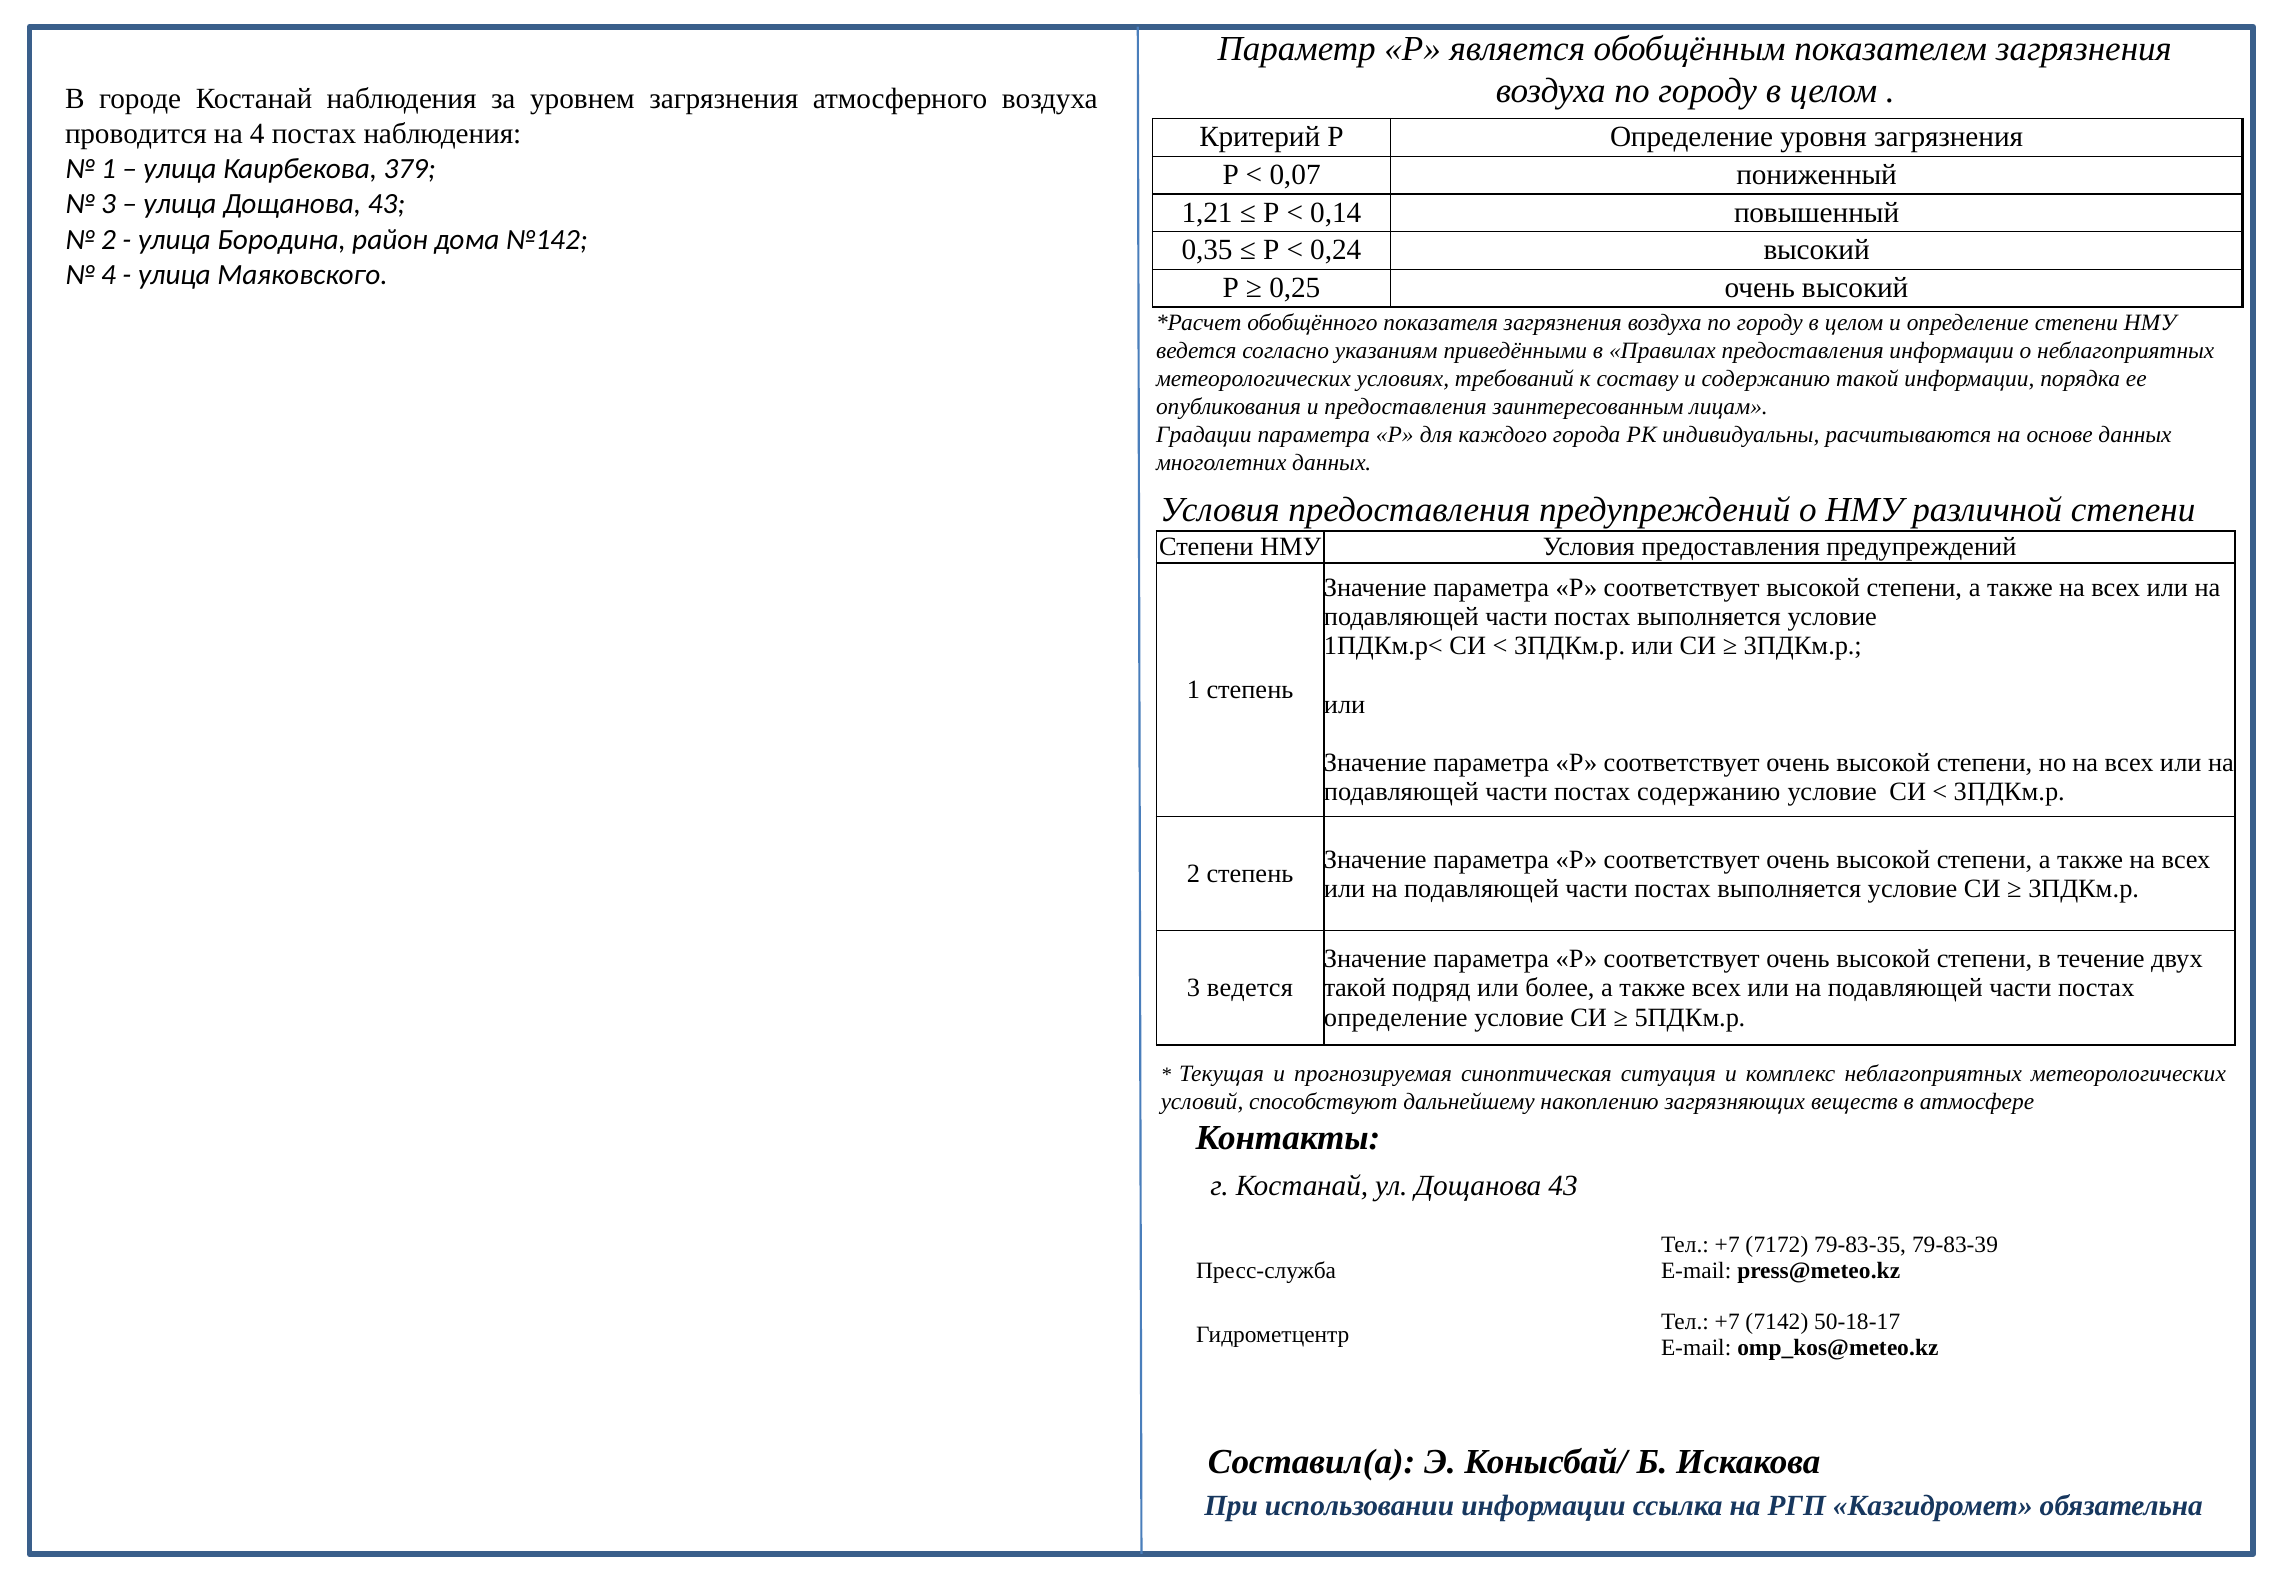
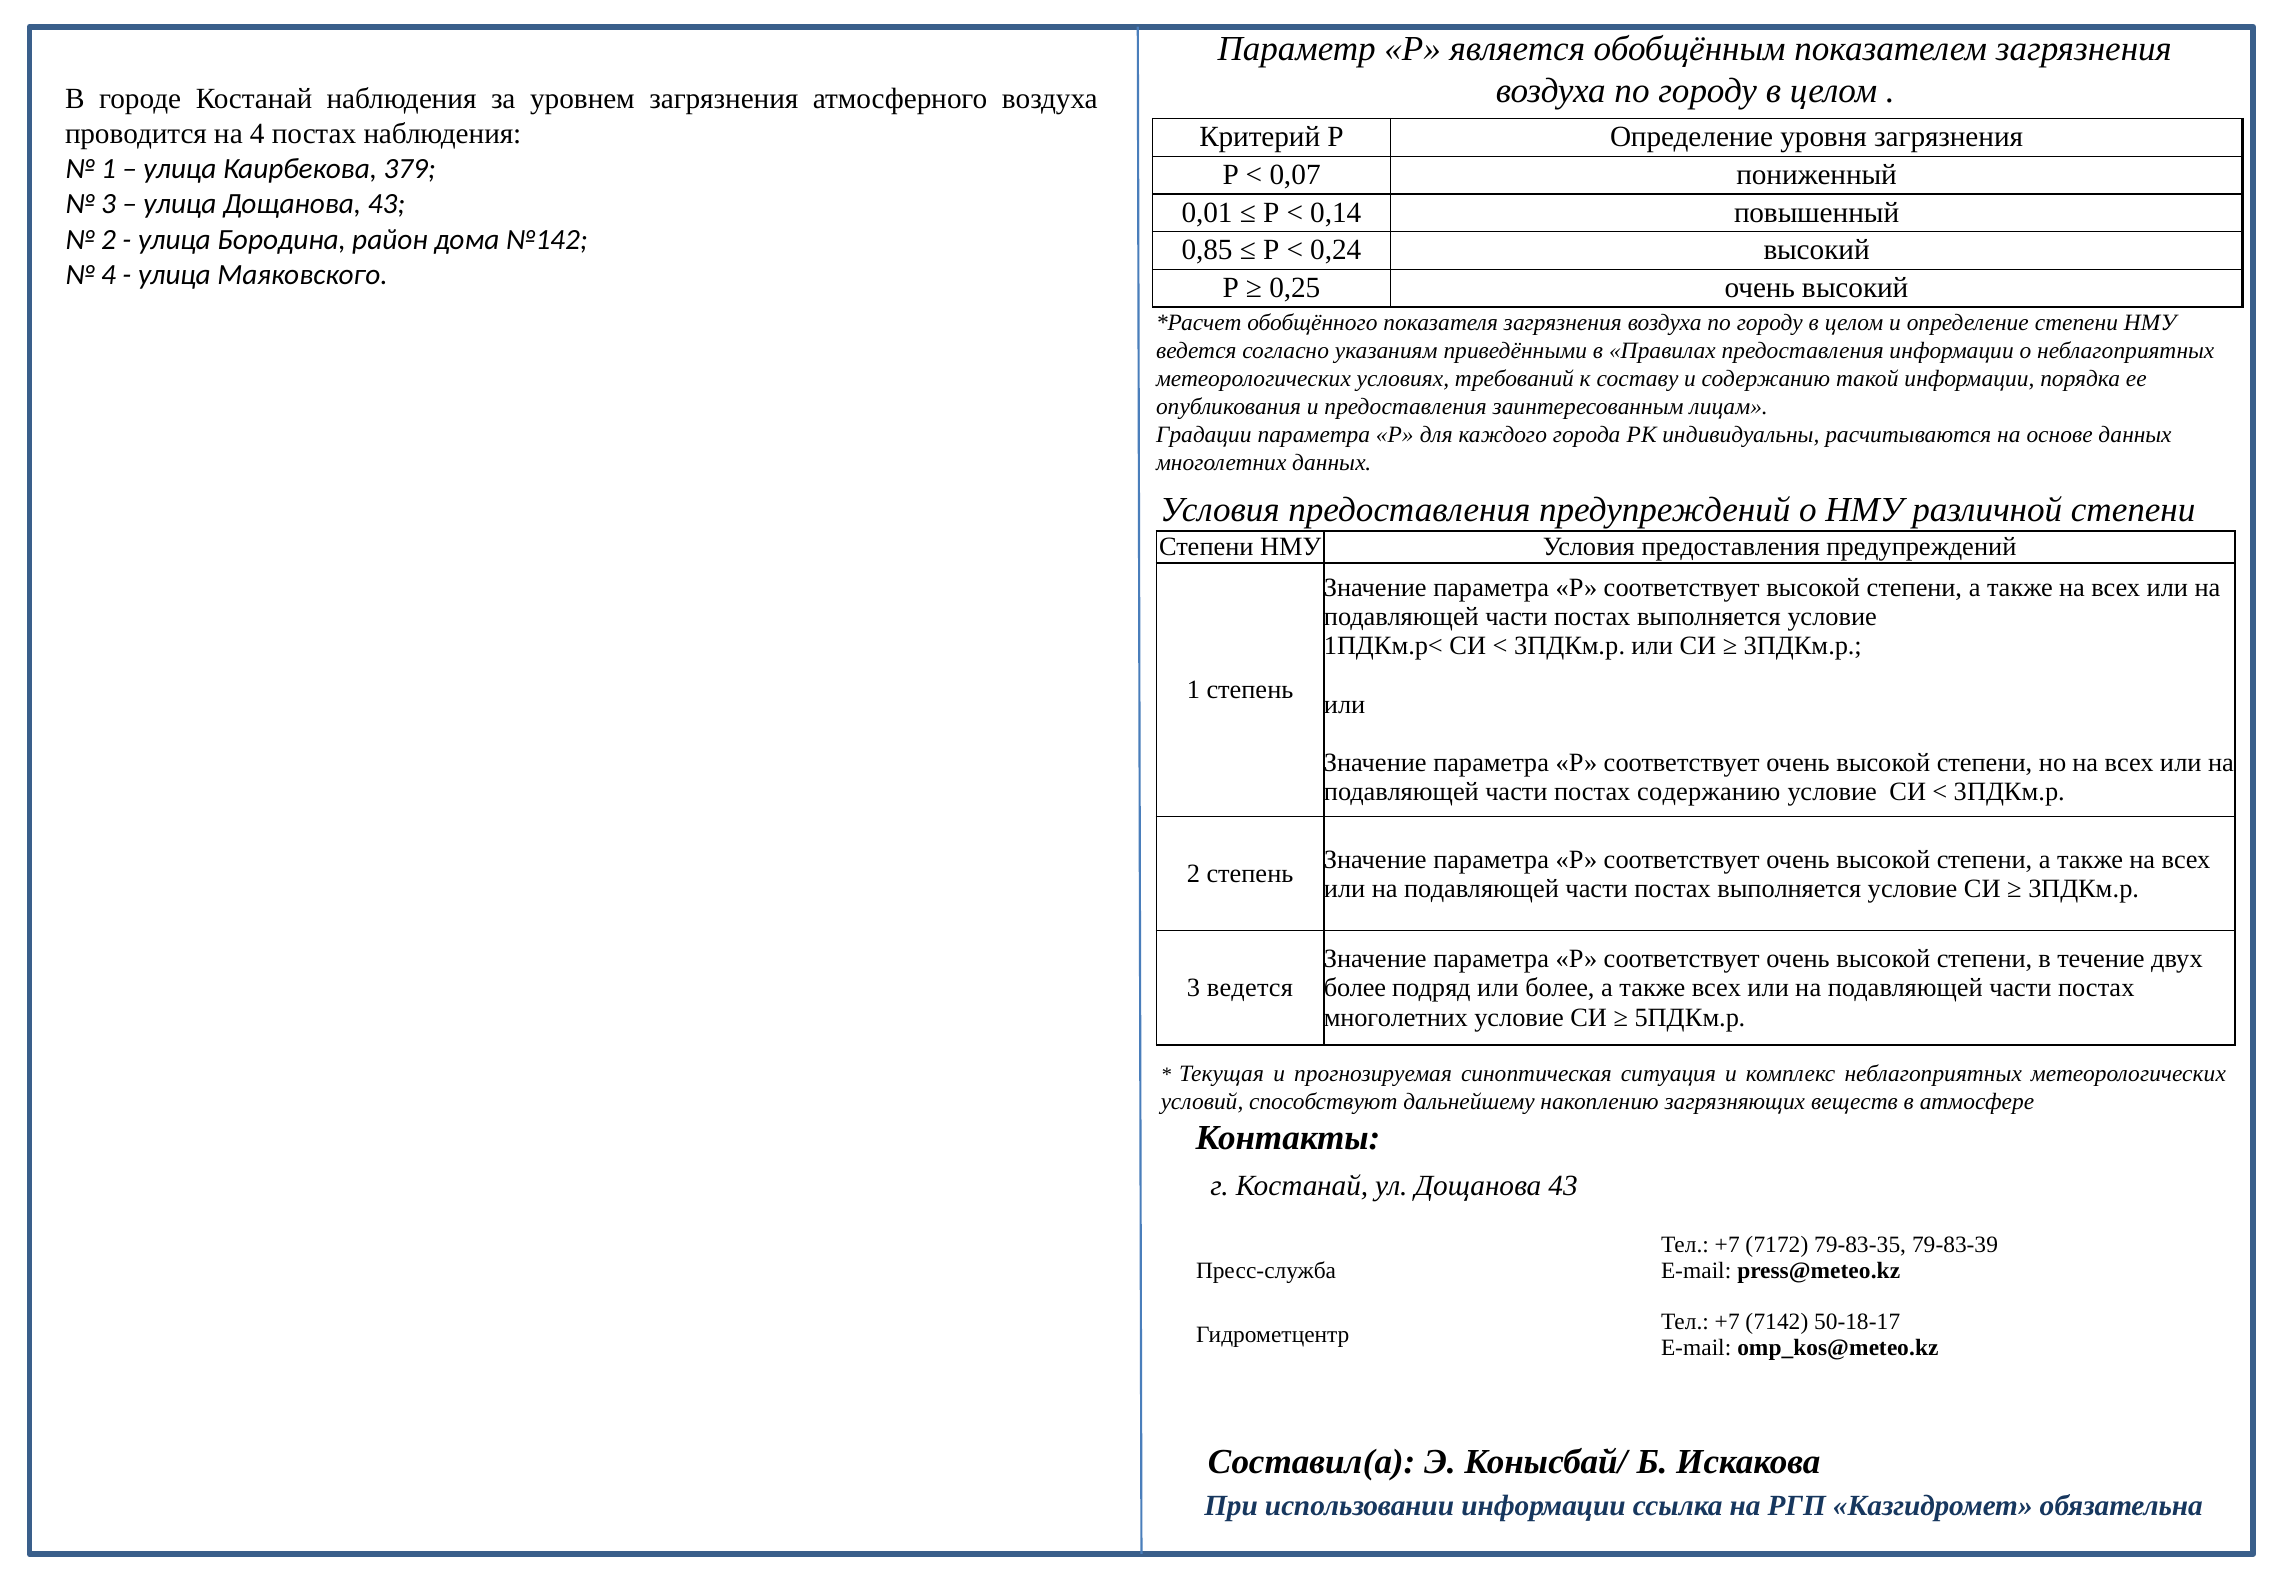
1,21: 1,21 -> 0,01
0,35: 0,35 -> 0,85
такой at (1355, 988): такой -> более
определение at (1396, 1017): определение -> многолетних
